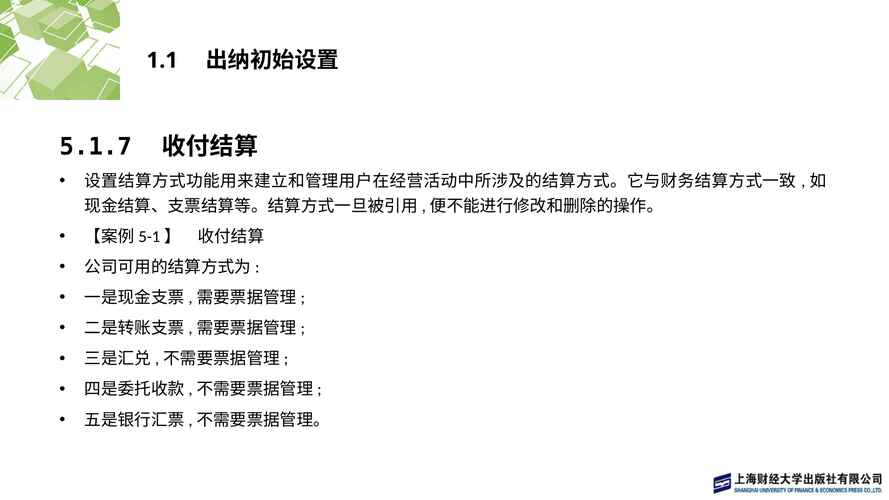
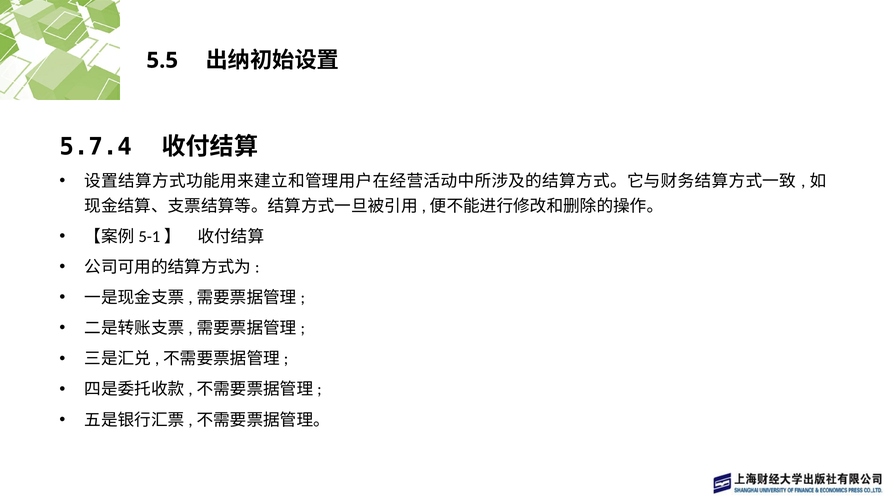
1.1: 1.1 -> 5.5
5.1.7: 5.1.7 -> 5.7.4
